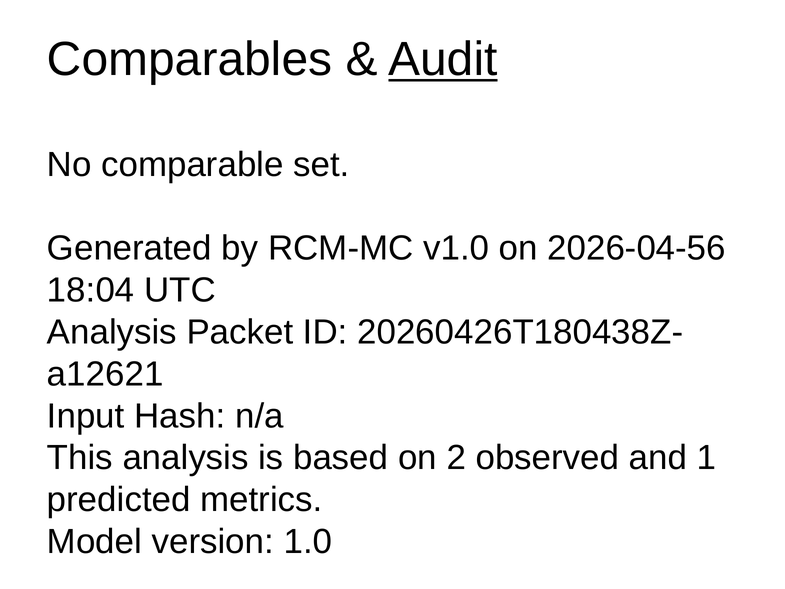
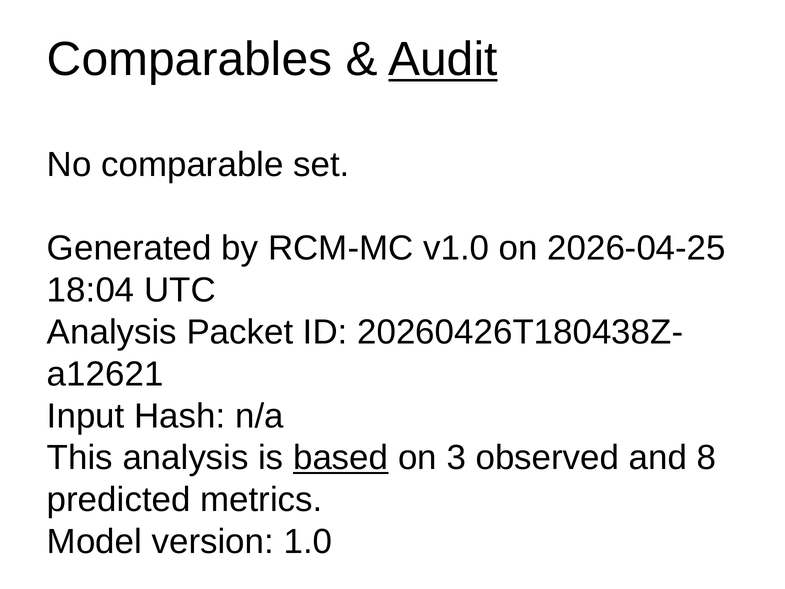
2026-04-56: 2026-04-56 -> 2026-04-25
based underline: none -> present
2: 2 -> 3
1: 1 -> 8
